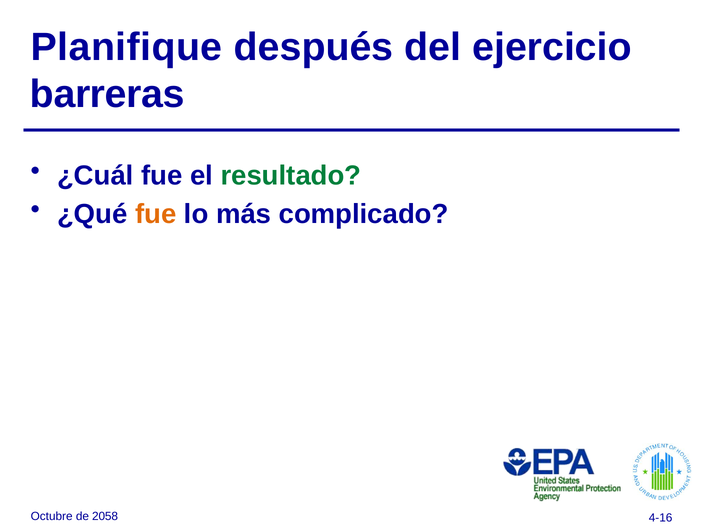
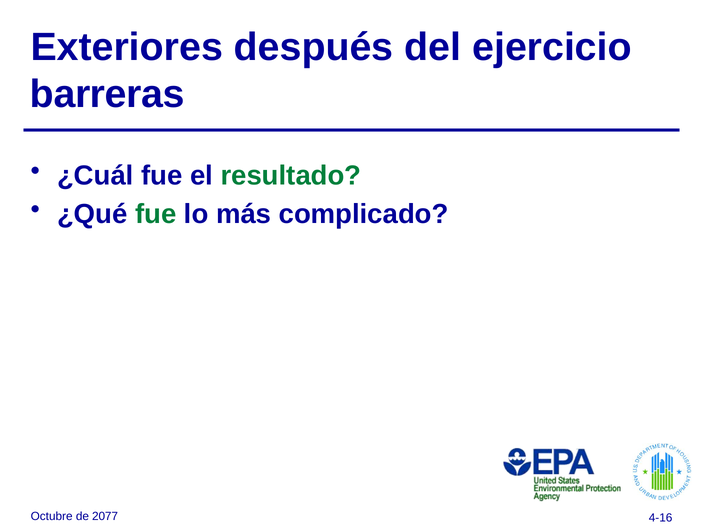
Planifique: Planifique -> Exteriores
fue at (156, 214) colour: orange -> green
2058: 2058 -> 2077
